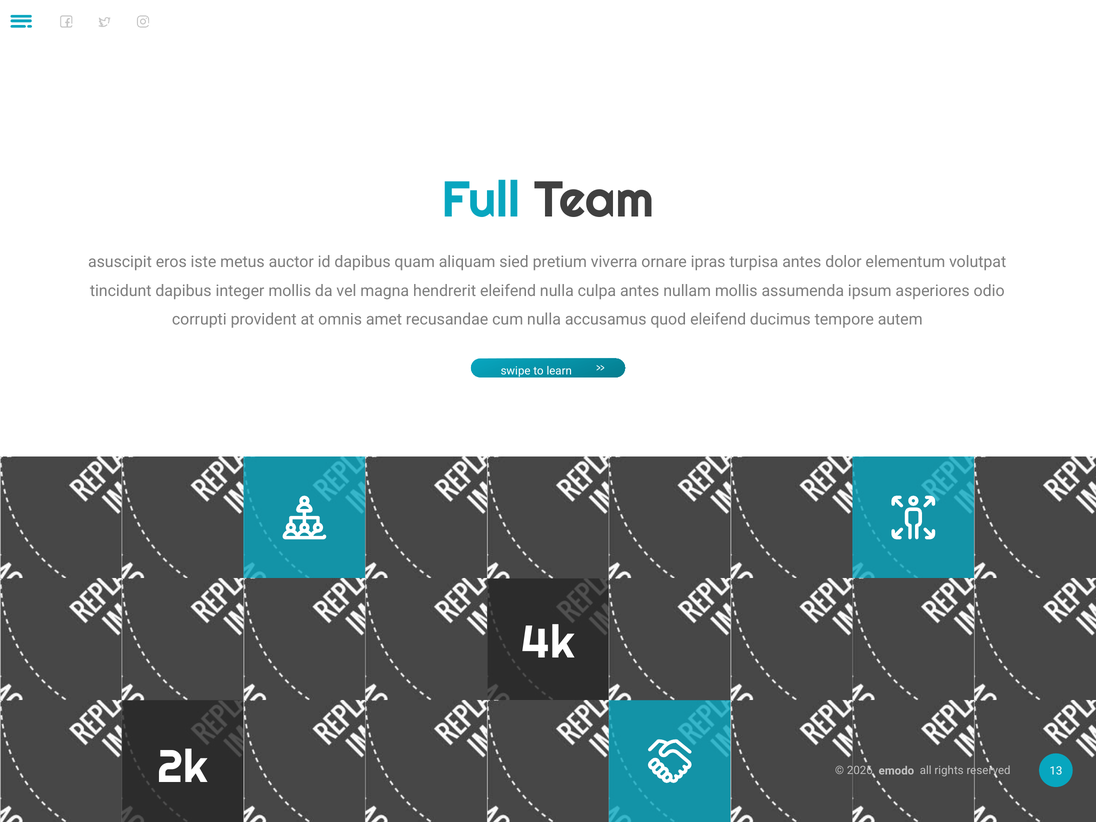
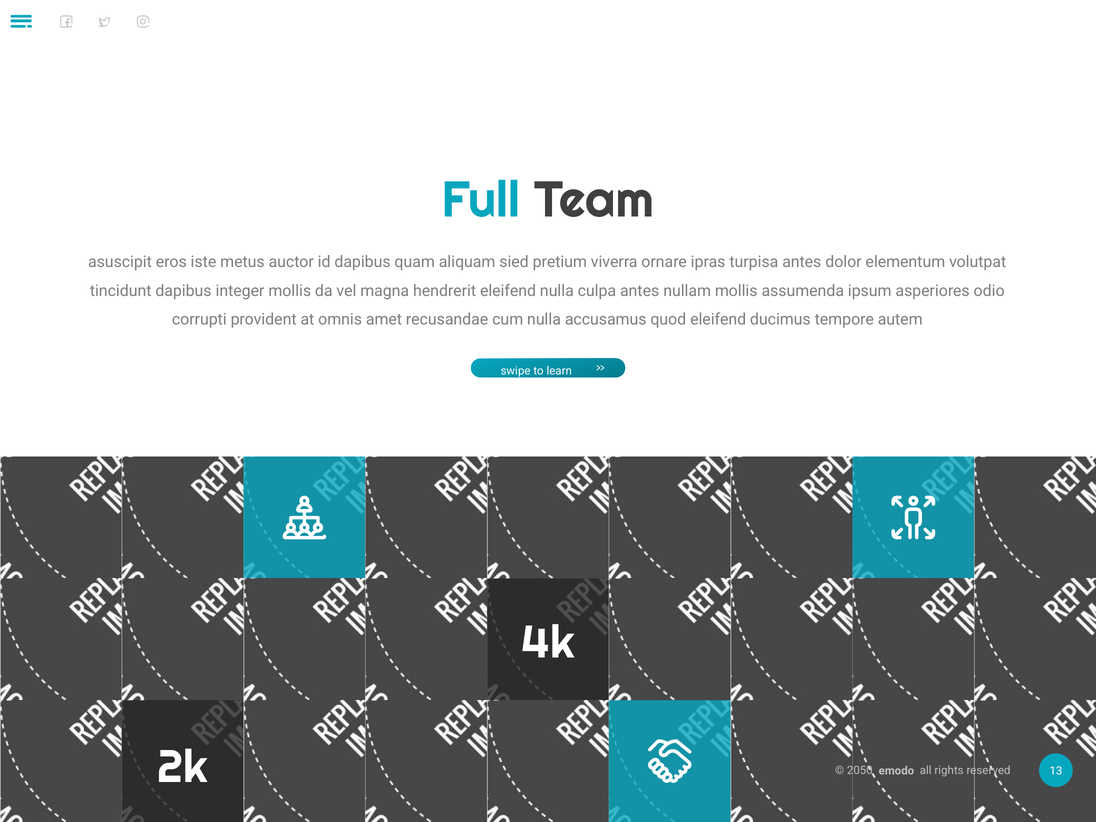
2026: 2026 -> 2050
